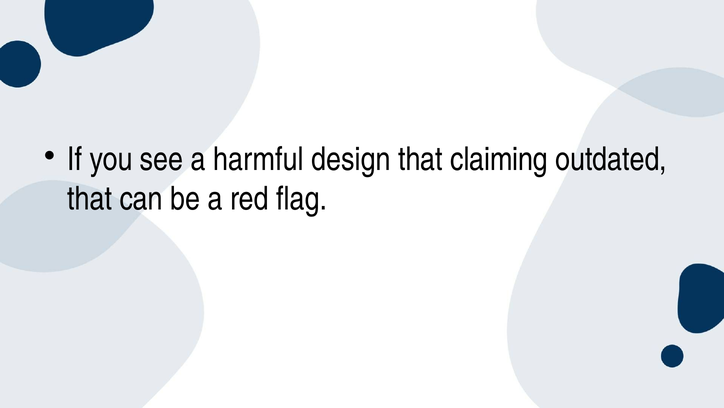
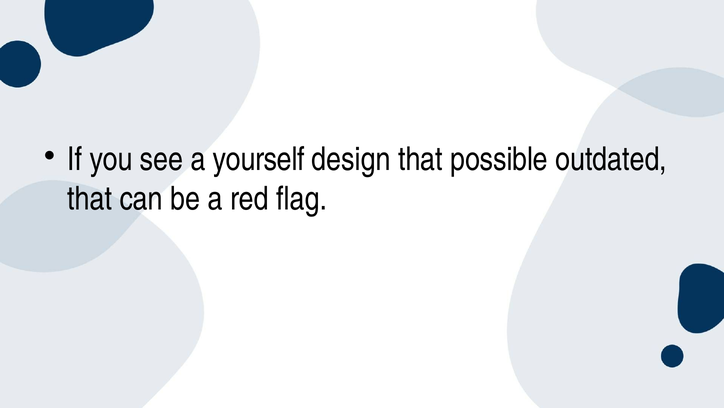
harmful: harmful -> yourself
claiming: claiming -> possible
